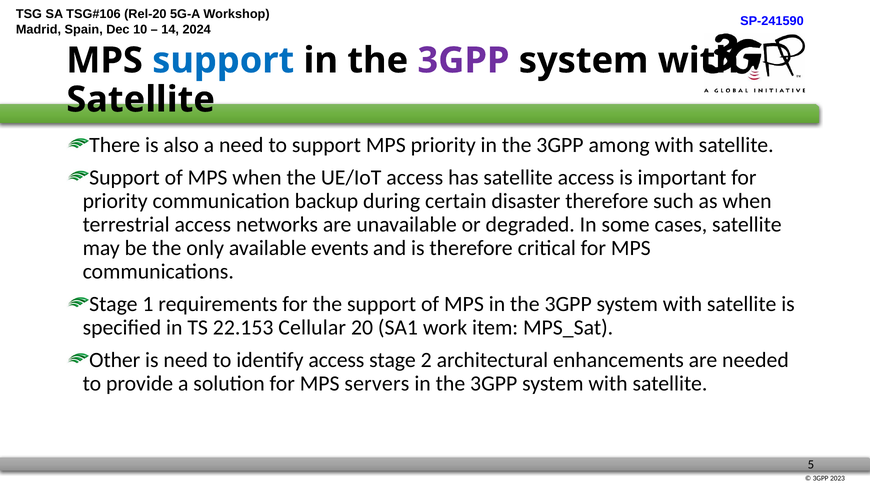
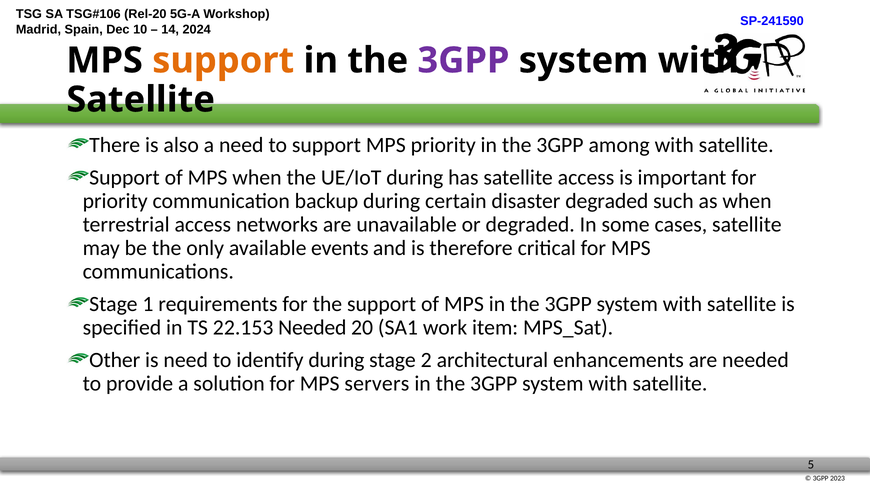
support at (223, 61) colour: blue -> orange
UE/IoT access: access -> during
disaster therefore: therefore -> degraded
22.153 Cellular: Cellular -> Needed
identify access: access -> during
